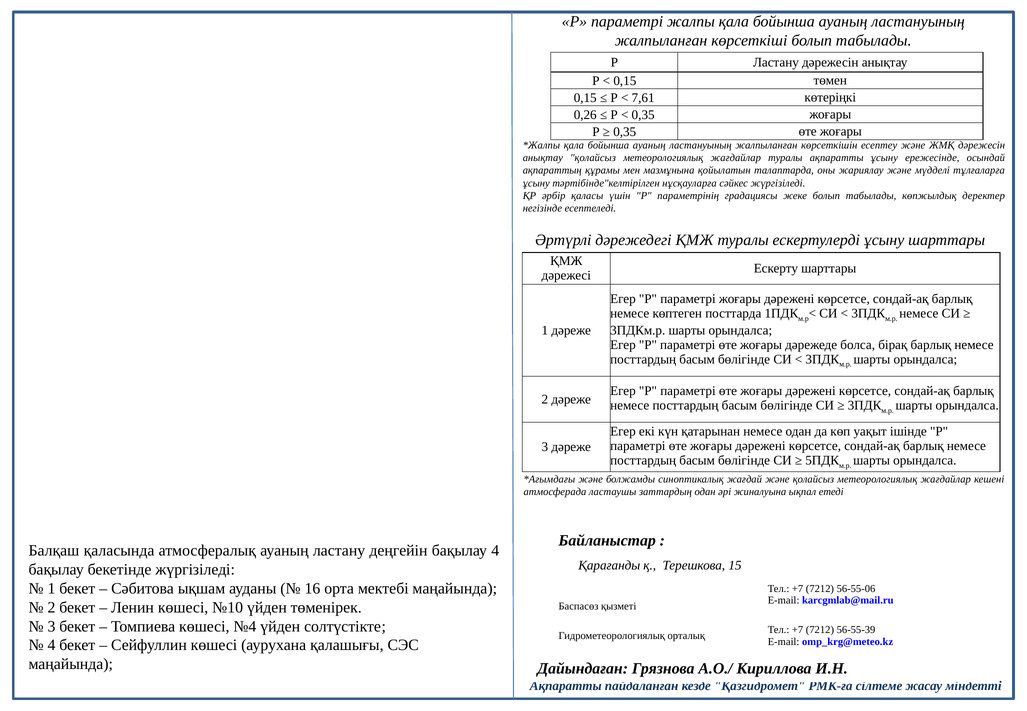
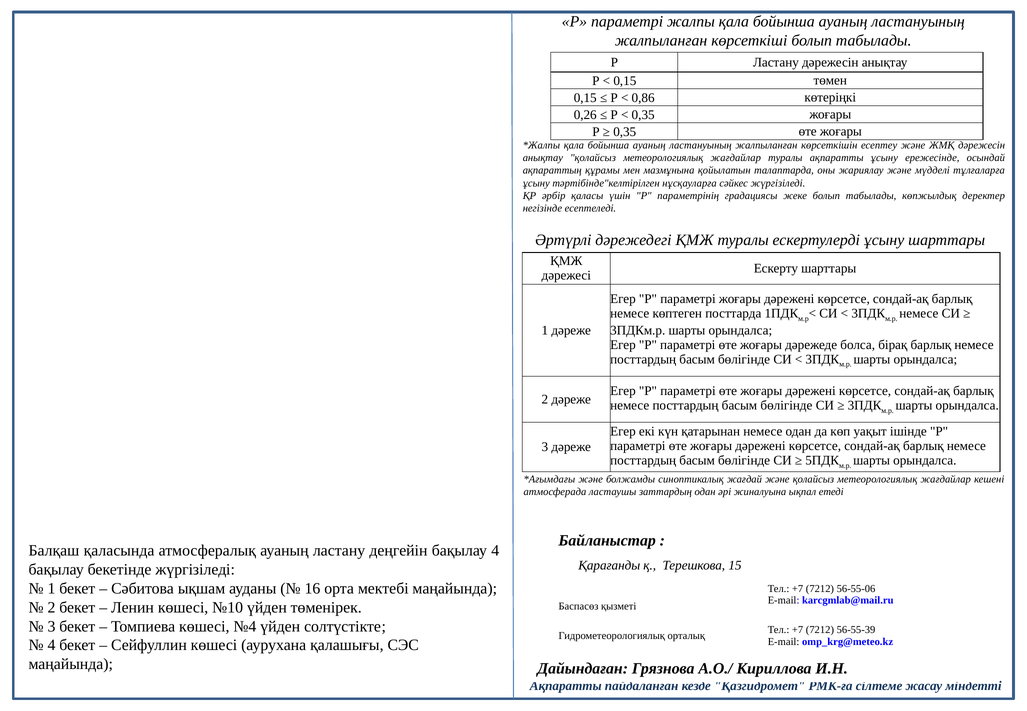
7,61: 7,61 -> 0,86
